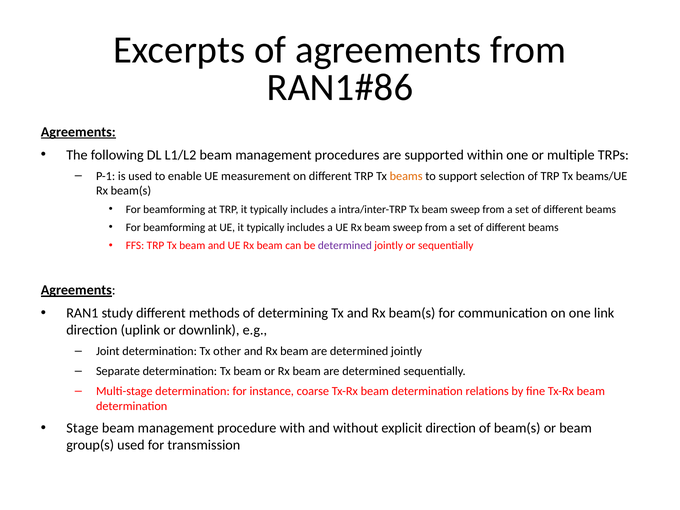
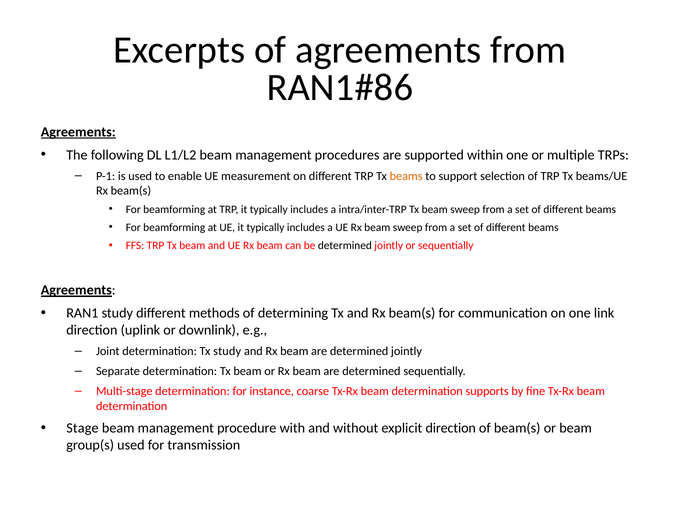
determined at (345, 246) colour: purple -> black
Tx other: other -> study
relations: relations -> supports
